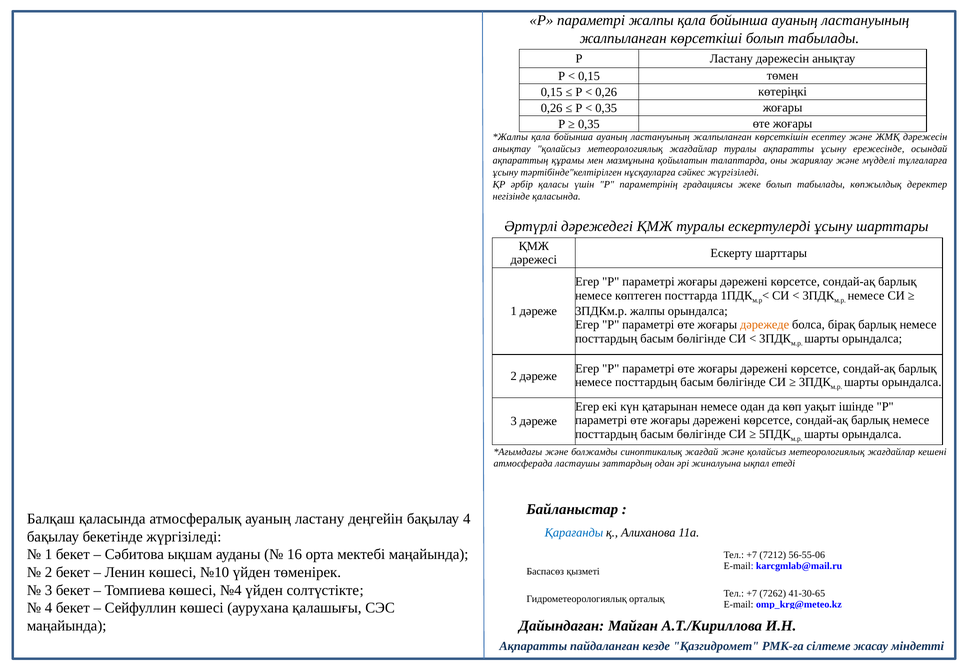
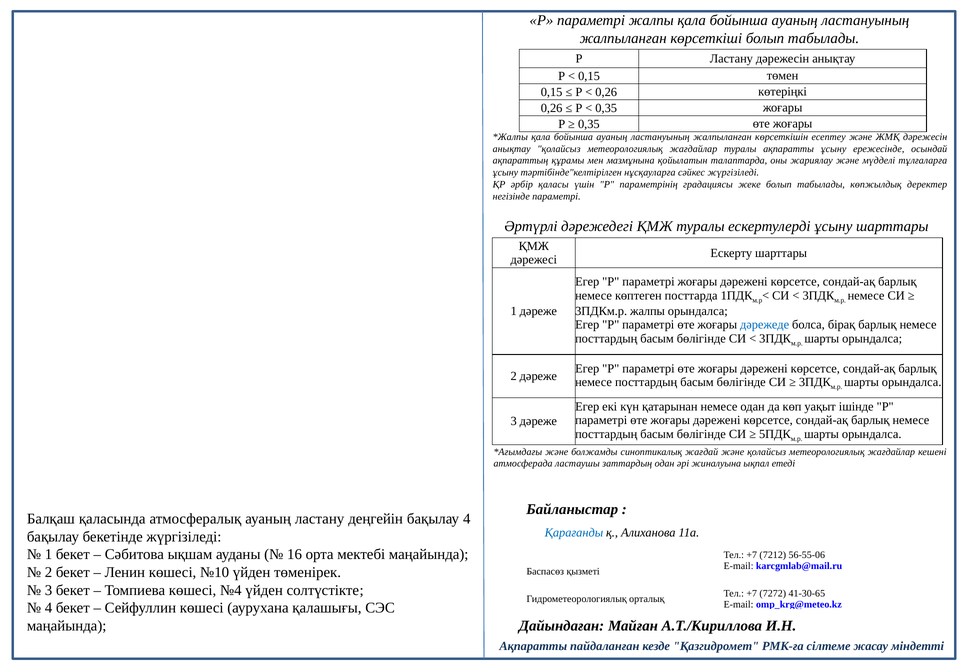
негізінде қаласында: қаласында -> параметрі
дәрежеде colour: orange -> blue
7262: 7262 -> 7272
